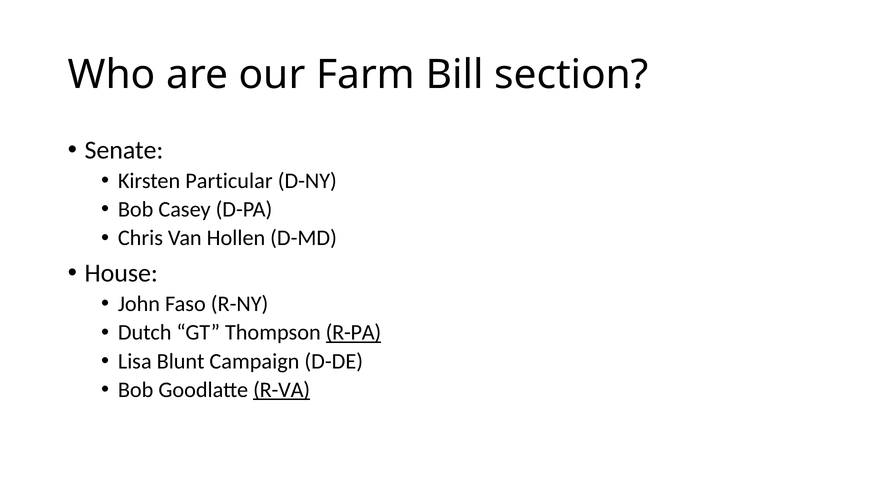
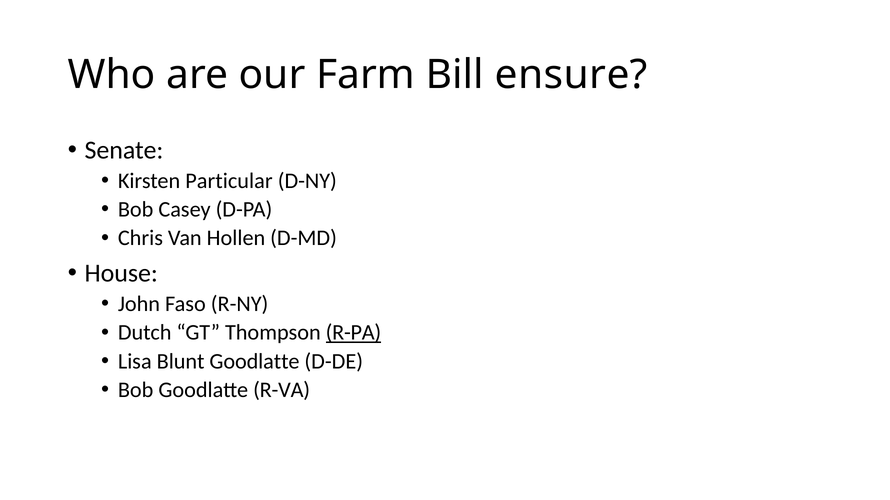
section: section -> ensure
Blunt Campaign: Campaign -> Goodlatte
R-VA underline: present -> none
